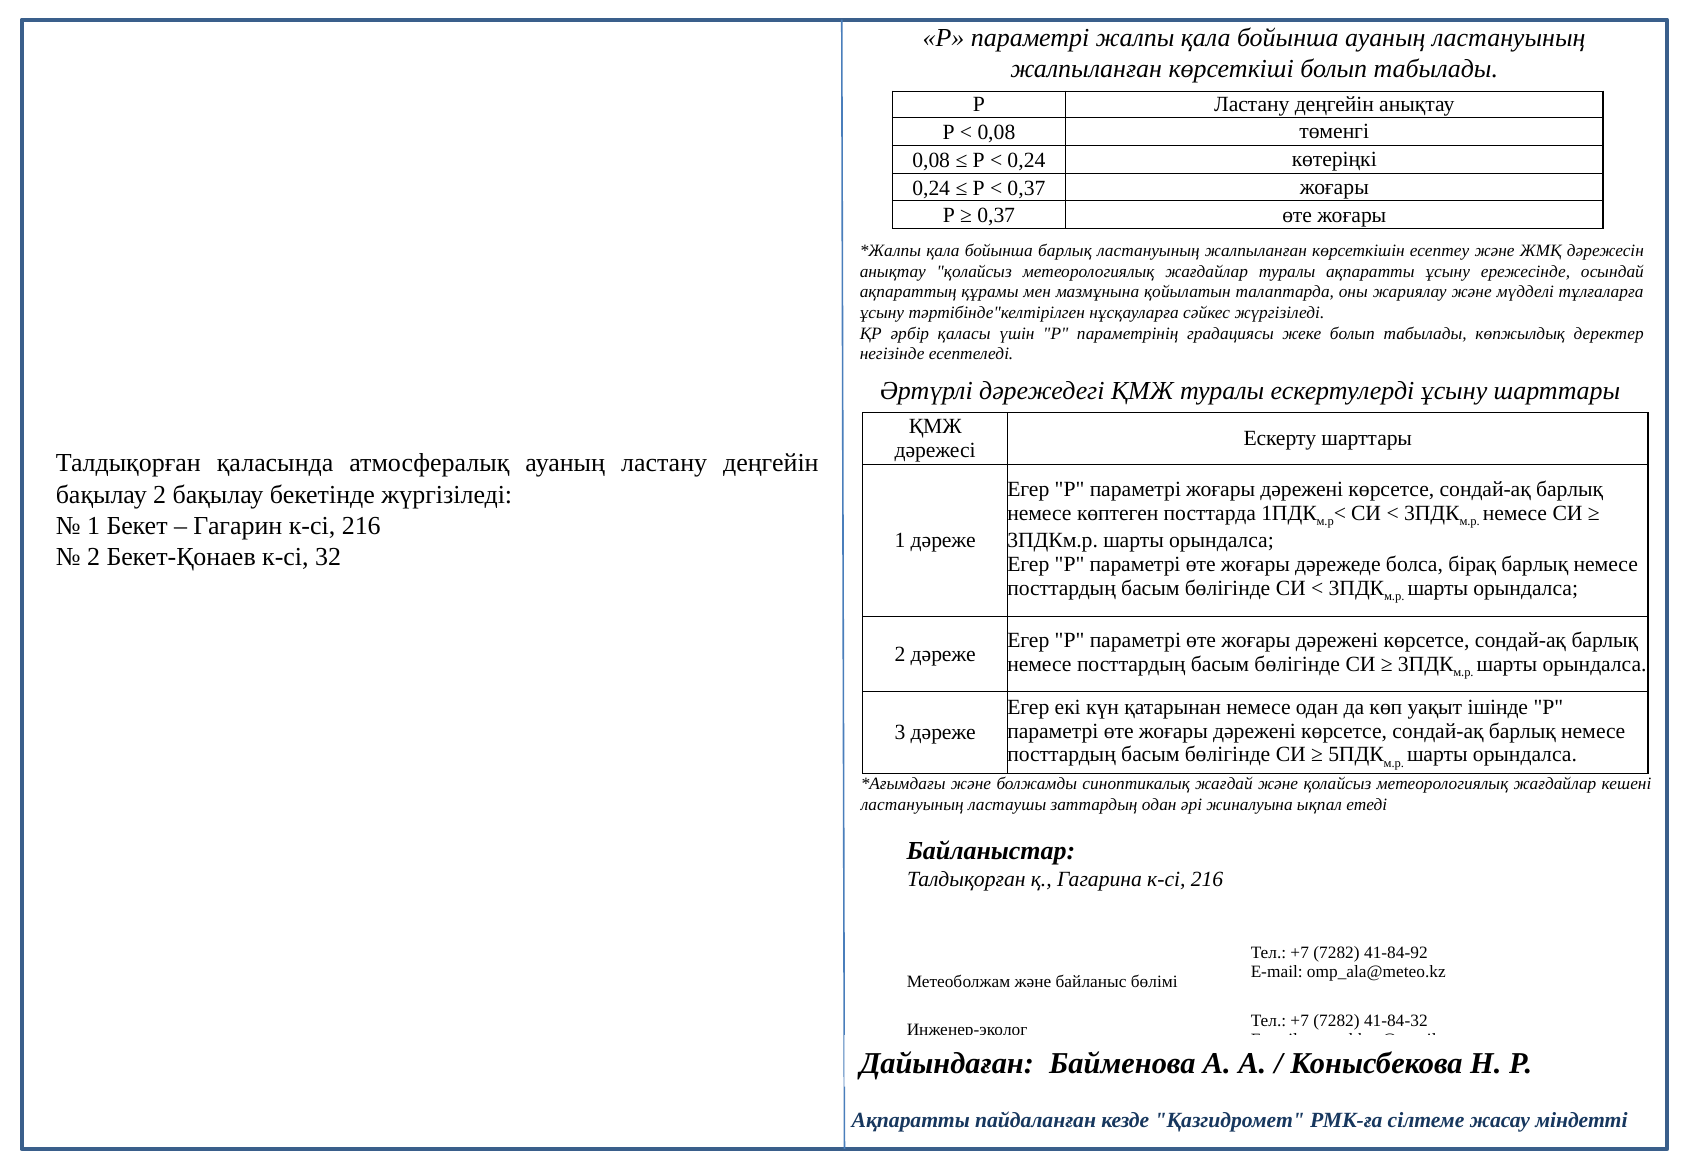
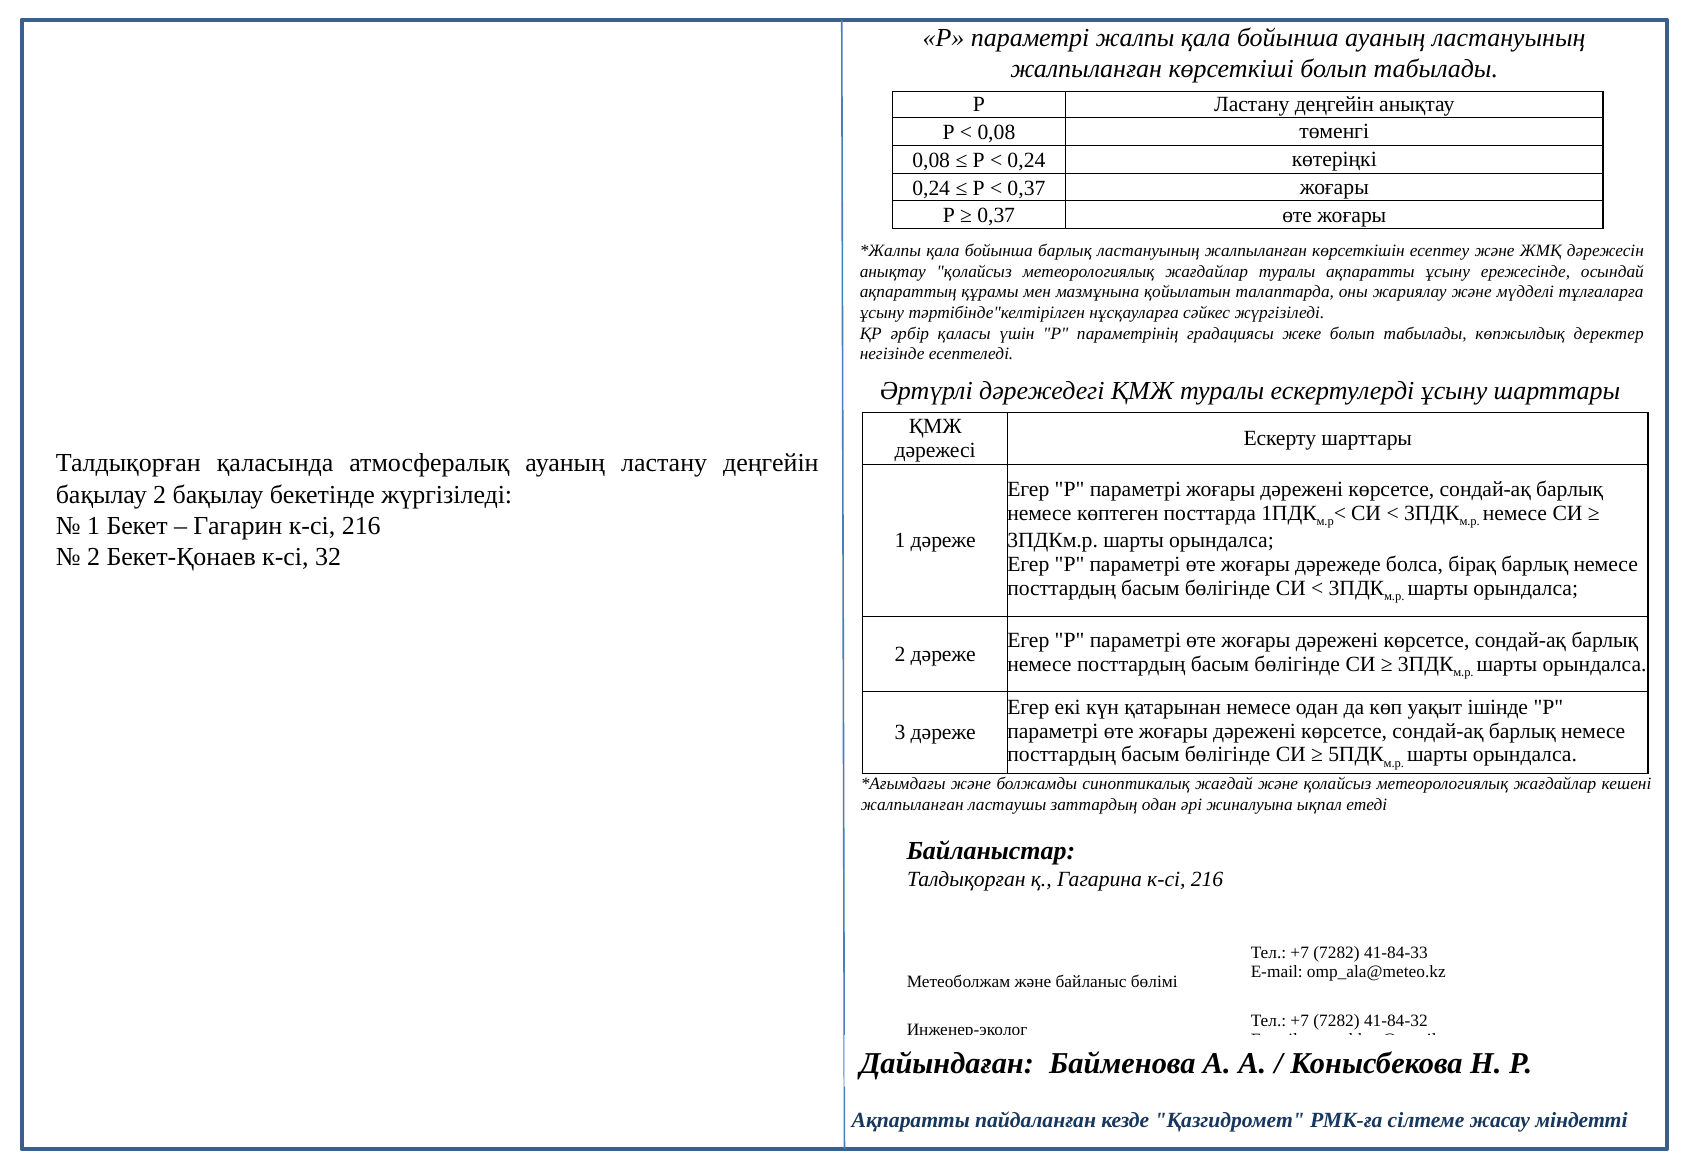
ластануының at (912, 805): ластануының -> жалпыланған
41-84-92: 41-84-92 -> 41-84-33
